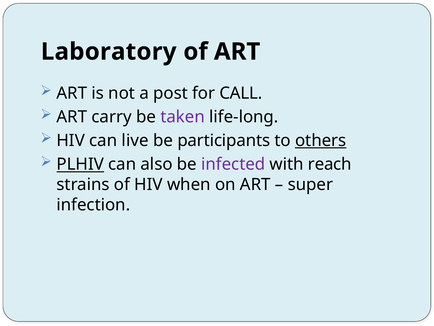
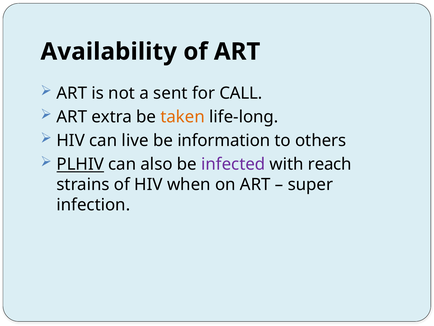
Laboratory: Laboratory -> Availability
post: post -> sent
carry: carry -> extra
taken colour: purple -> orange
participants: participants -> information
others underline: present -> none
